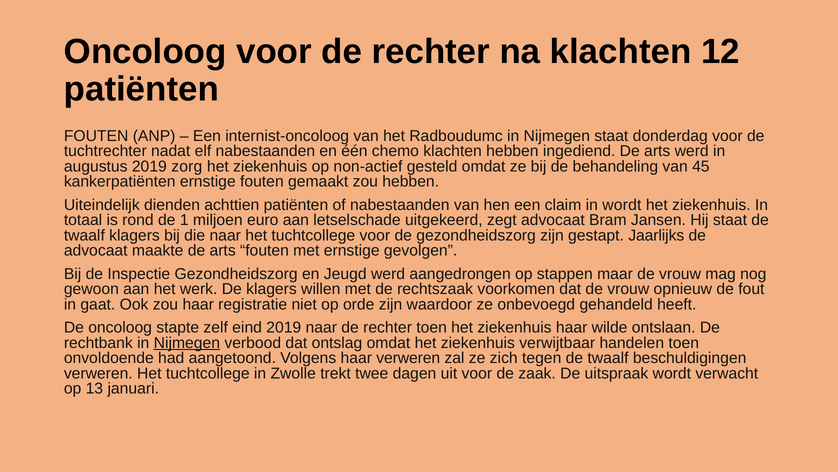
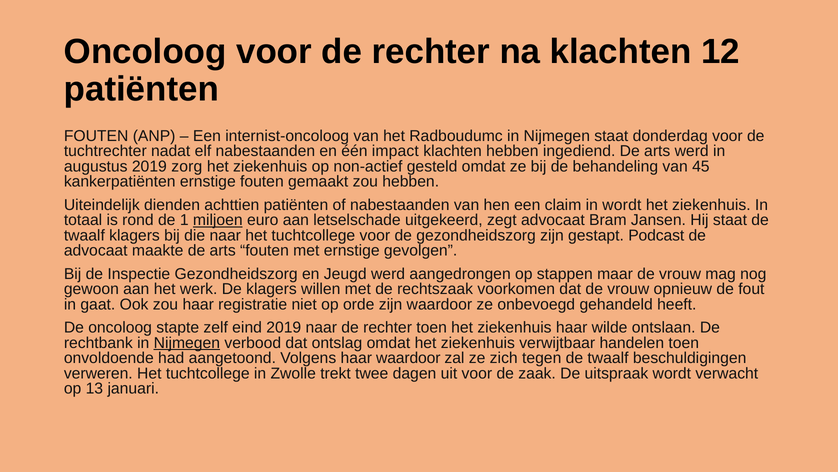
chemo: chemo -> impact
miljoen underline: none -> present
Jaarlijks: Jaarlijks -> Podcast
haar verweren: verweren -> waardoor
